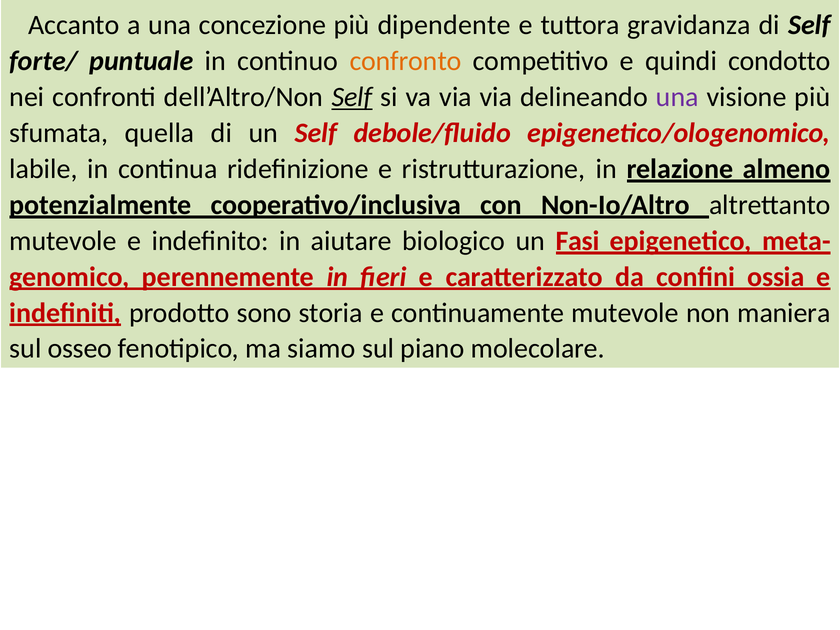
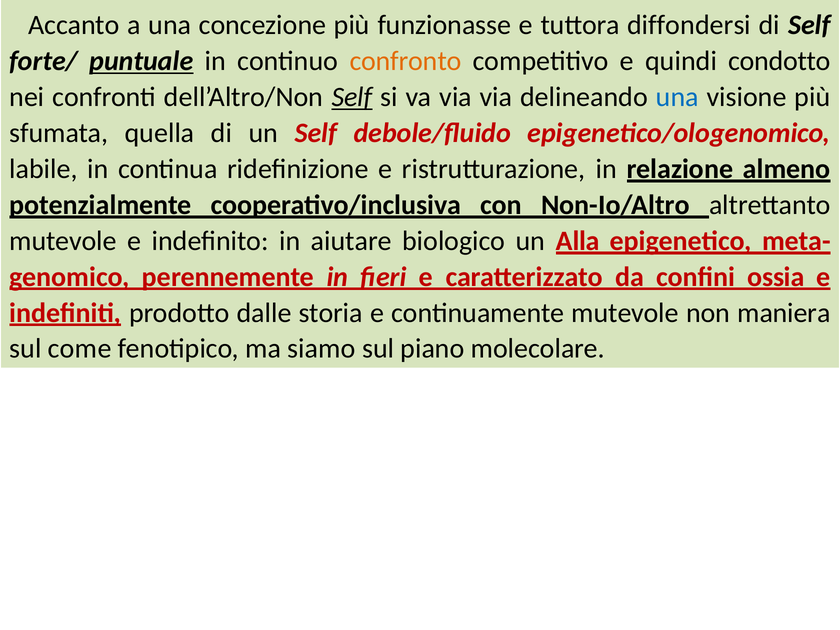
dipendente: dipendente -> funzionasse
gravidanza: gravidanza -> diffondersi
puntuale underline: none -> present
una at (677, 97) colour: purple -> blue
Fasi: Fasi -> Alla
sono: sono -> dalle
osseo: osseo -> come
